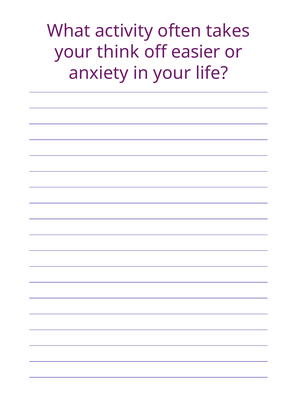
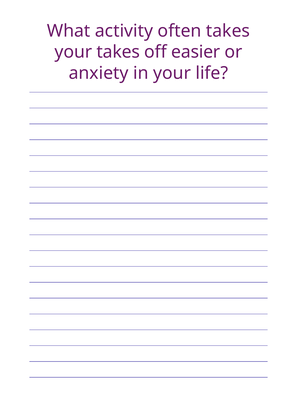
your think: think -> takes
